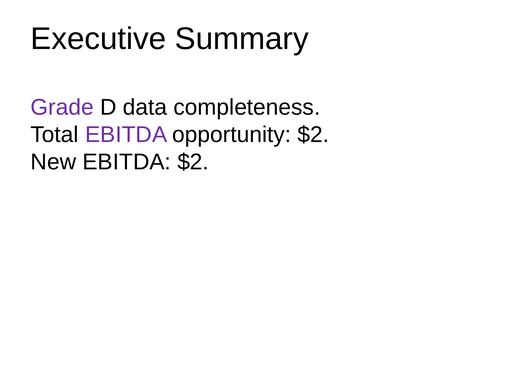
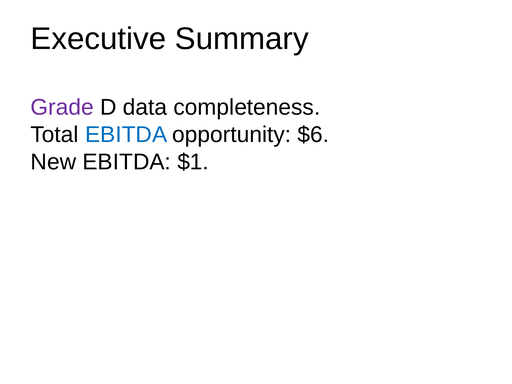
EBITDA at (126, 135) colour: purple -> blue
opportunity $2: $2 -> $6
EBITDA $2: $2 -> $1
